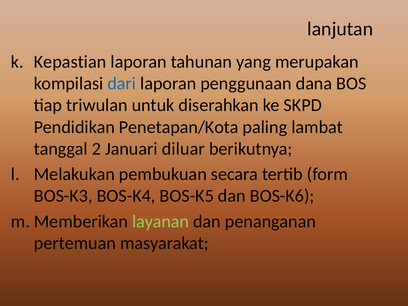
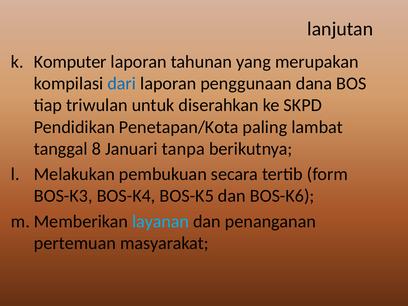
Kepastian: Kepastian -> Komputer
2: 2 -> 8
diluar: diluar -> tanpa
layanan colour: light green -> light blue
